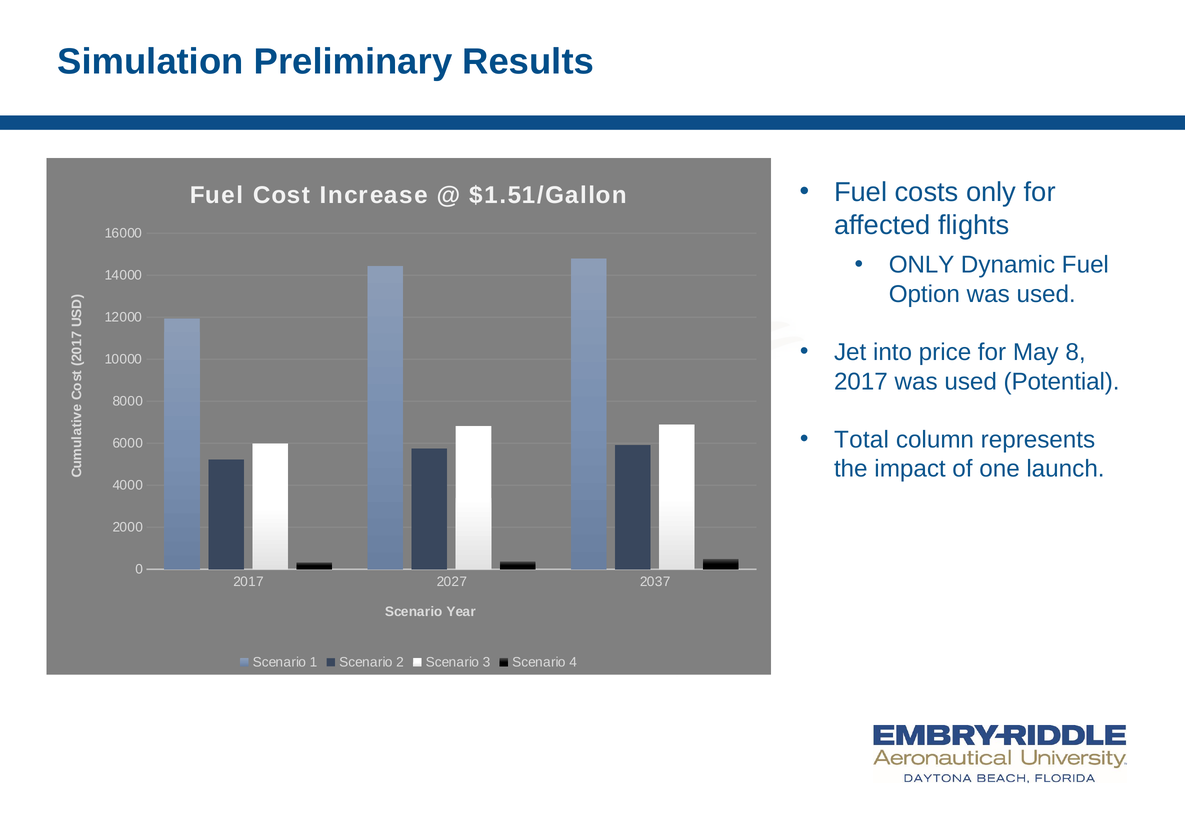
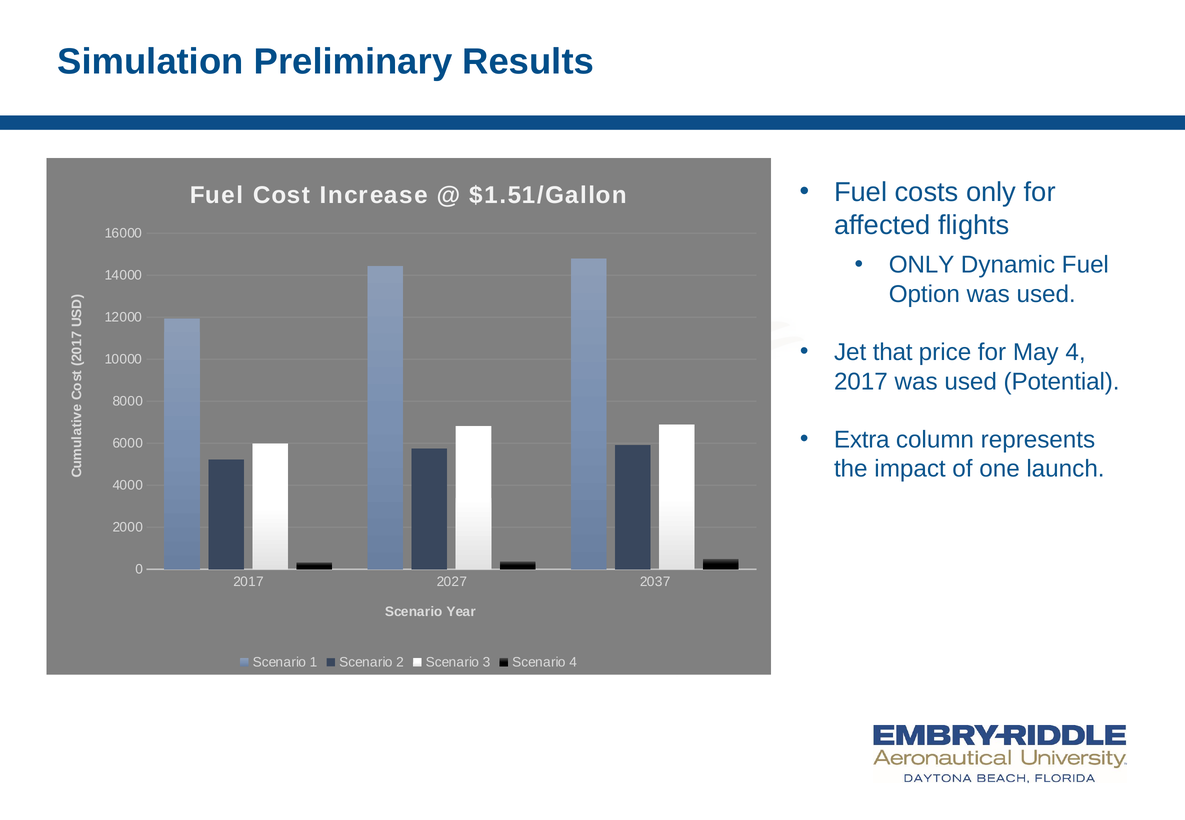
into: into -> that
May 8: 8 -> 4
Total: Total -> Extra
